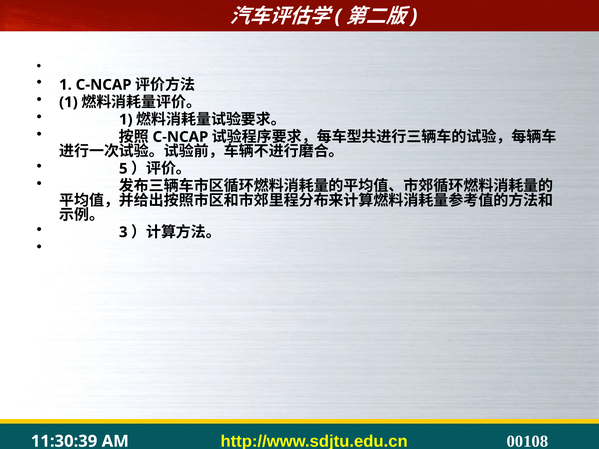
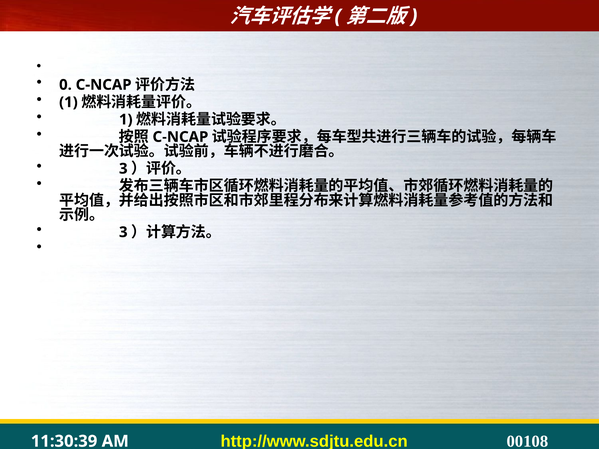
1 at (65, 85): 1 -> 0
5 at (123, 169): 5 -> 3
